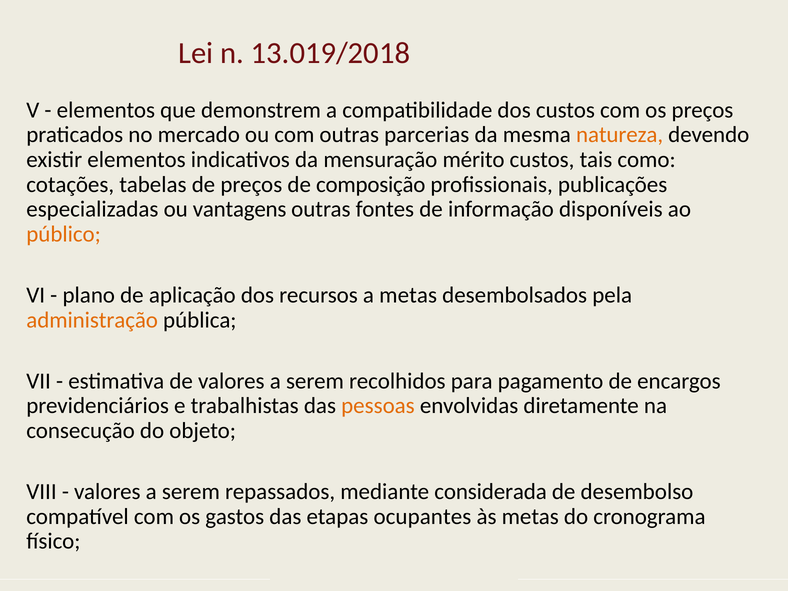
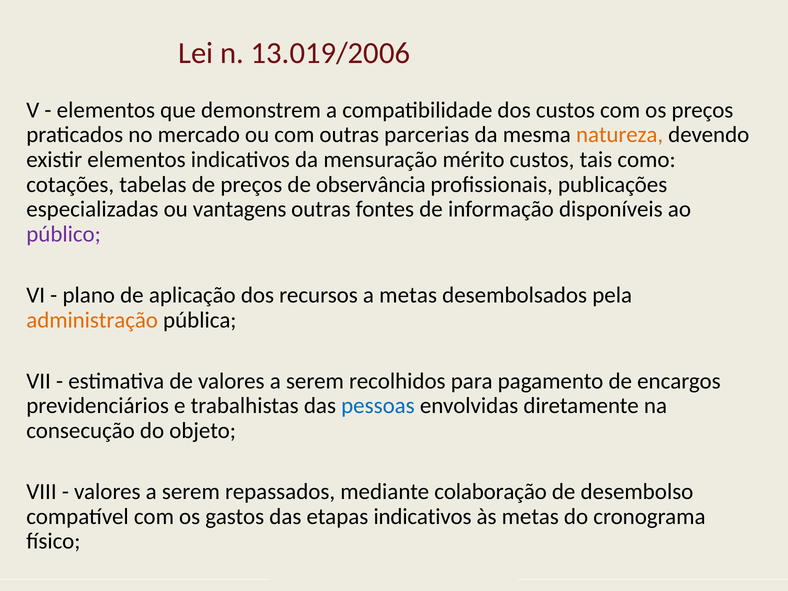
13.019/2018: 13.019/2018 -> 13.019/2006
composição: composição -> observância
público colour: orange -> purple
pessoas colour: orange -> blue
considerada: considerada -> colaboração
etapas ocupantes: ocupantes -> indicativos
